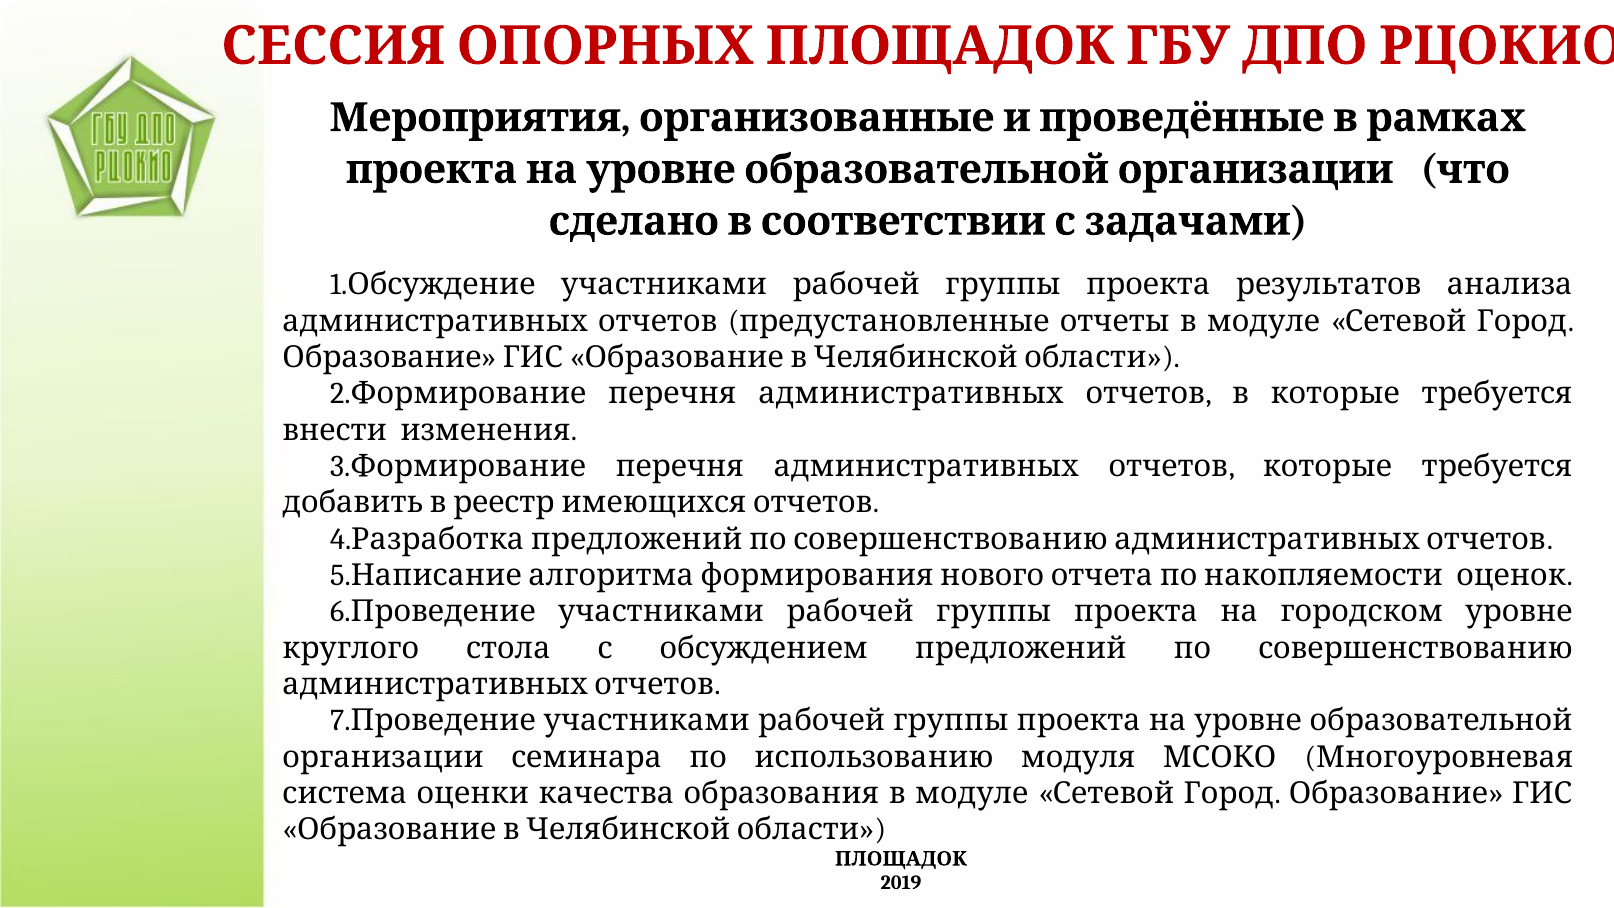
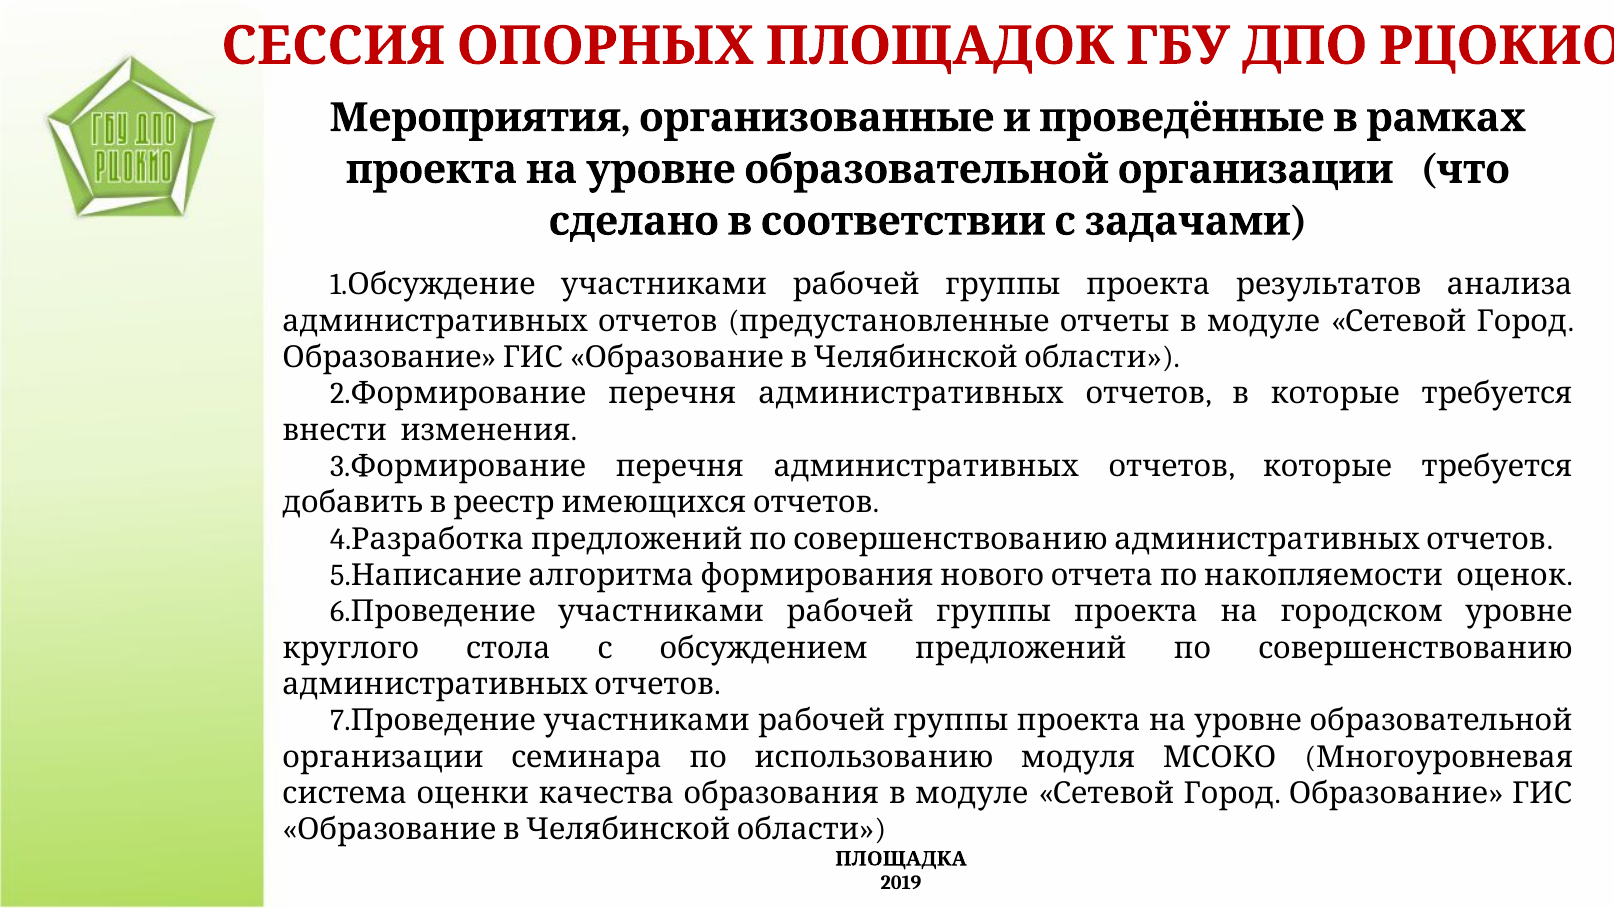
ПЛОЩАДОК: ПЛОЩАДОК -> ПЛОЩАДКА
